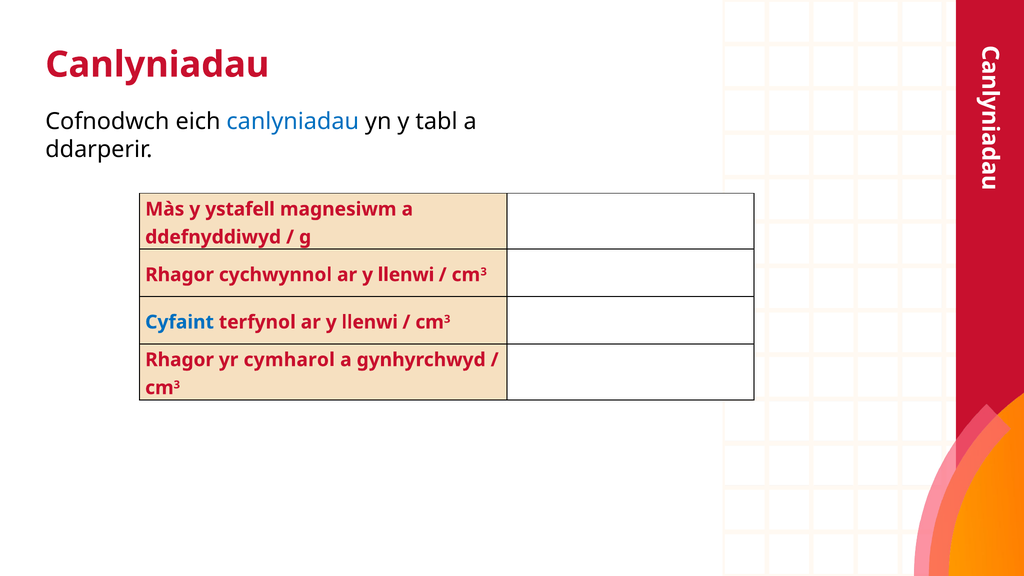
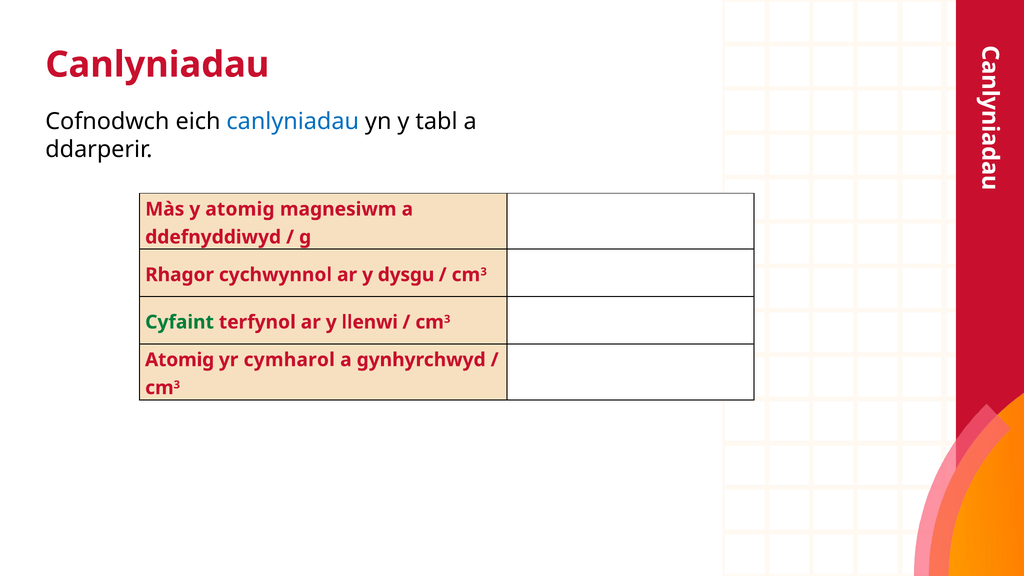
y ystafell: ystafell -> atomig
cychwynnol ar y llenwi: llenwi -> dysgu
Cyfaint colour: blue -> green
Rhagor at (180, 360): Rhagor -> Atomig
